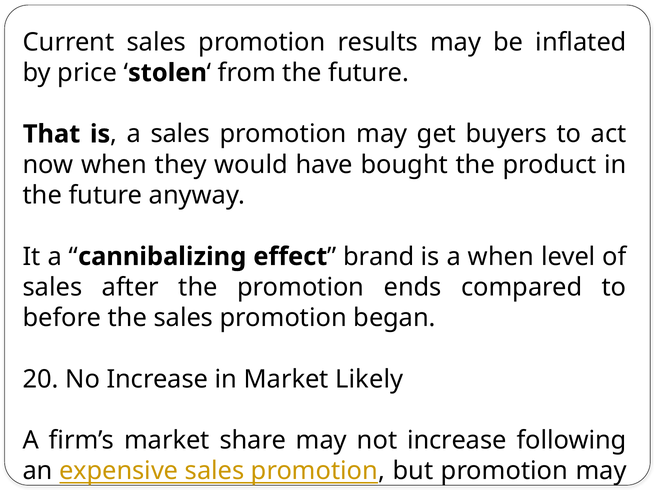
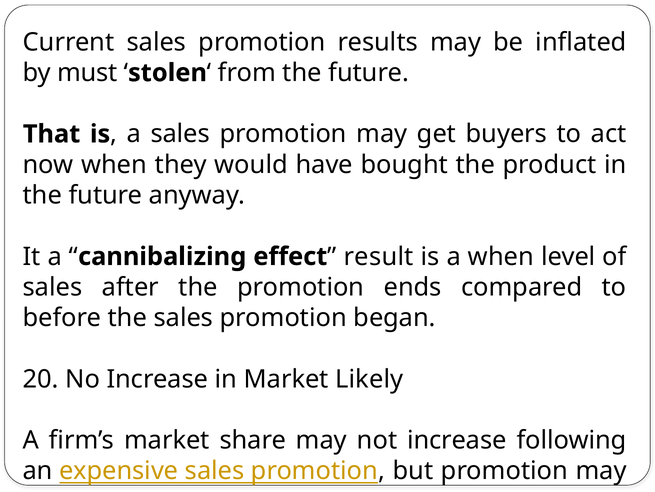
price: price -> must
brand: brand -> result
